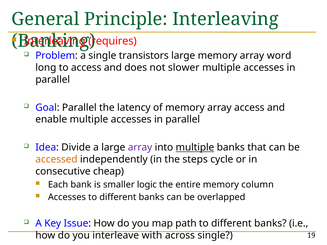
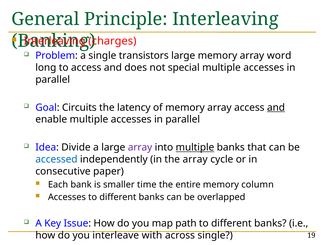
requires: requires -> charges
slower: slower -> special
Goal Parallel: Parallel -> Circuits
and at (276, 108) underline: none -> present
accessed colour: orange -> blue
the steps: steps -> array
cheap: cheap -> paper
logic: logic -> time
